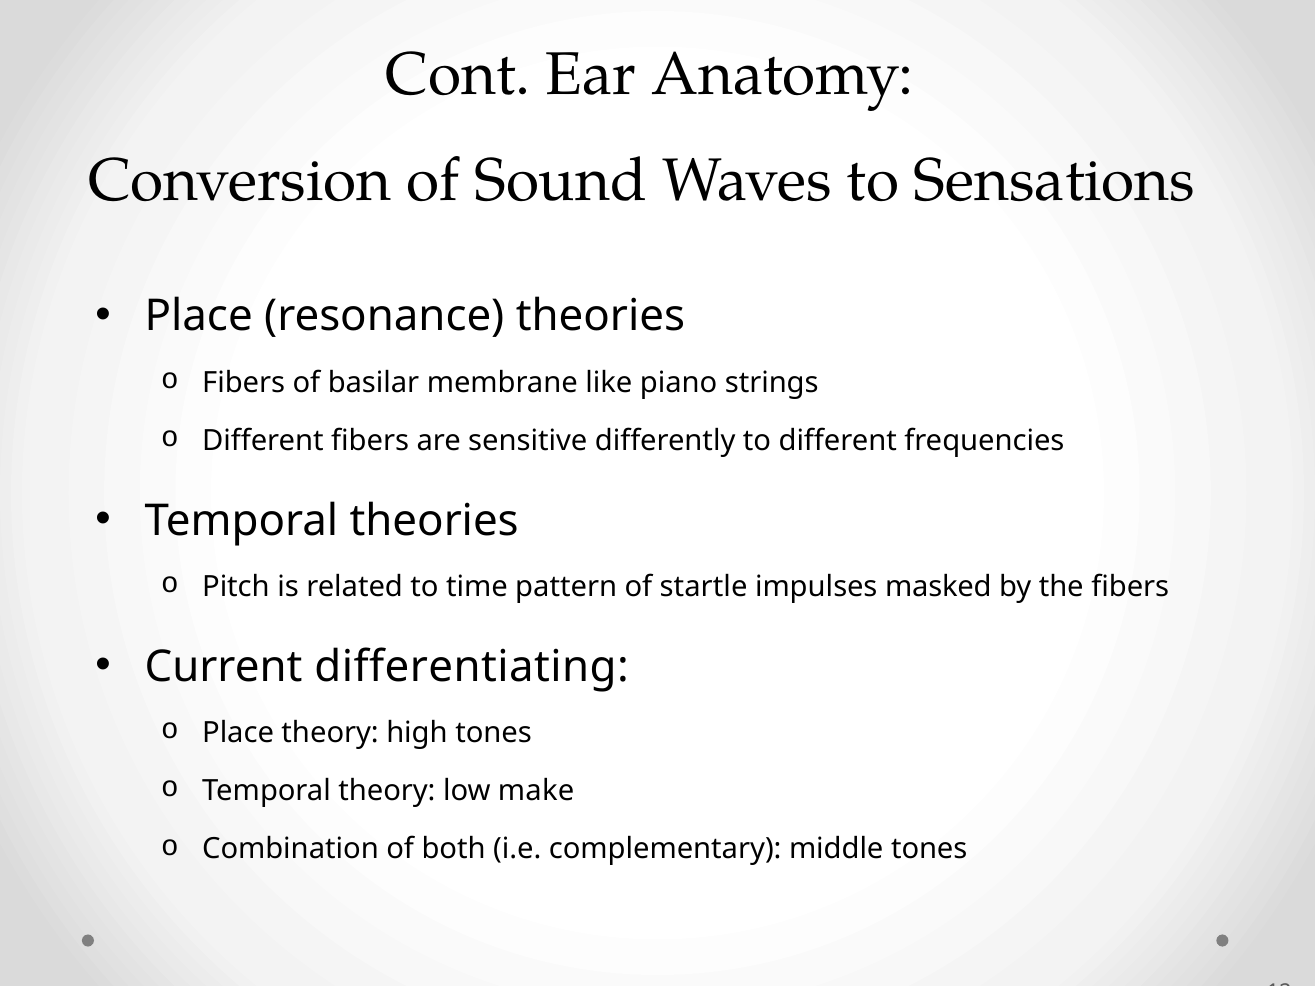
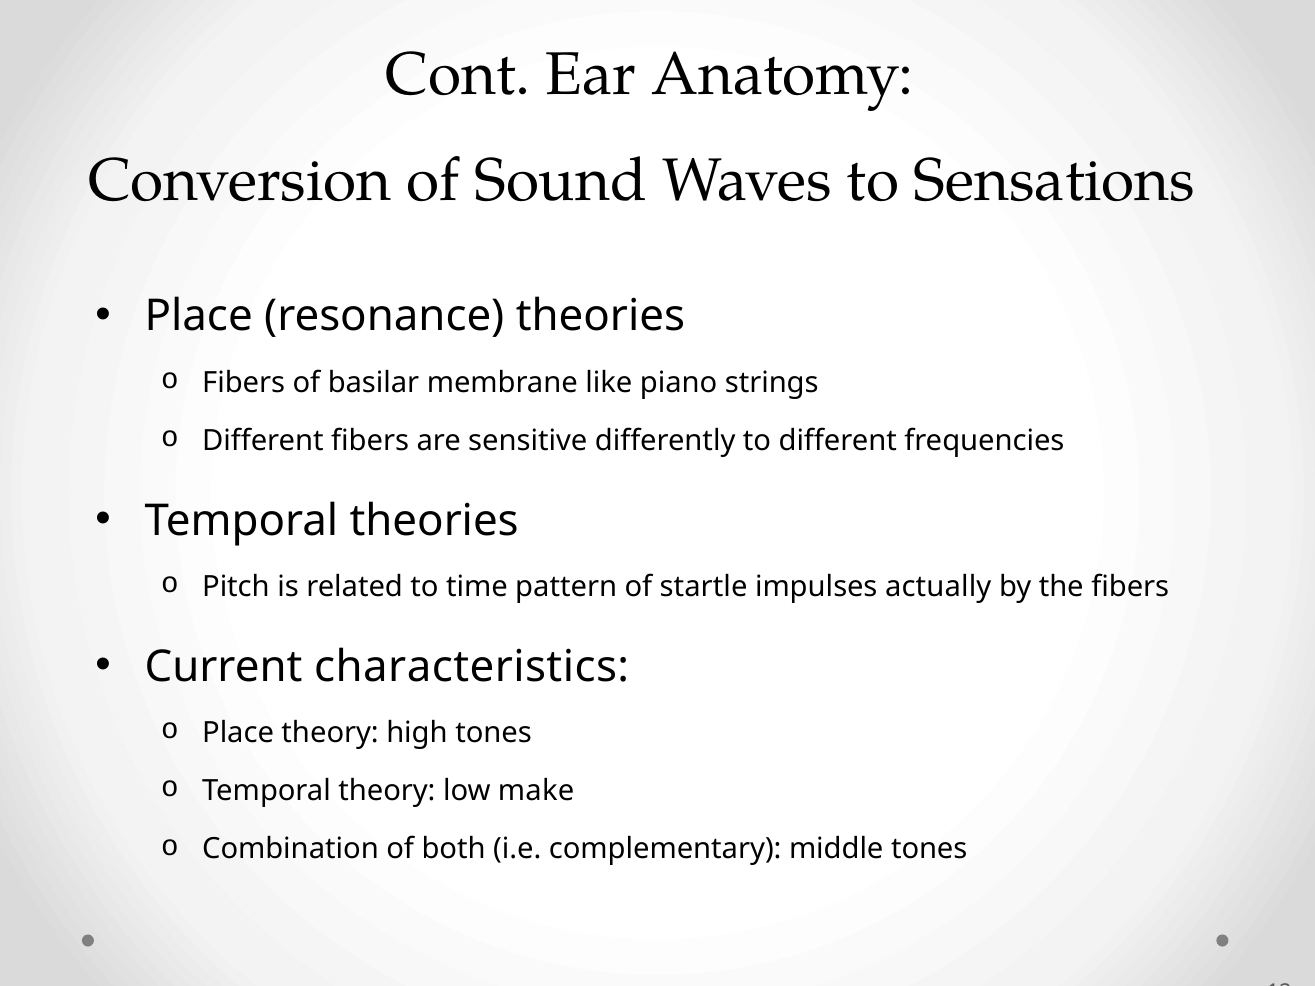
masked: masked -> actually
differentiating: differentiating -> characteristics
